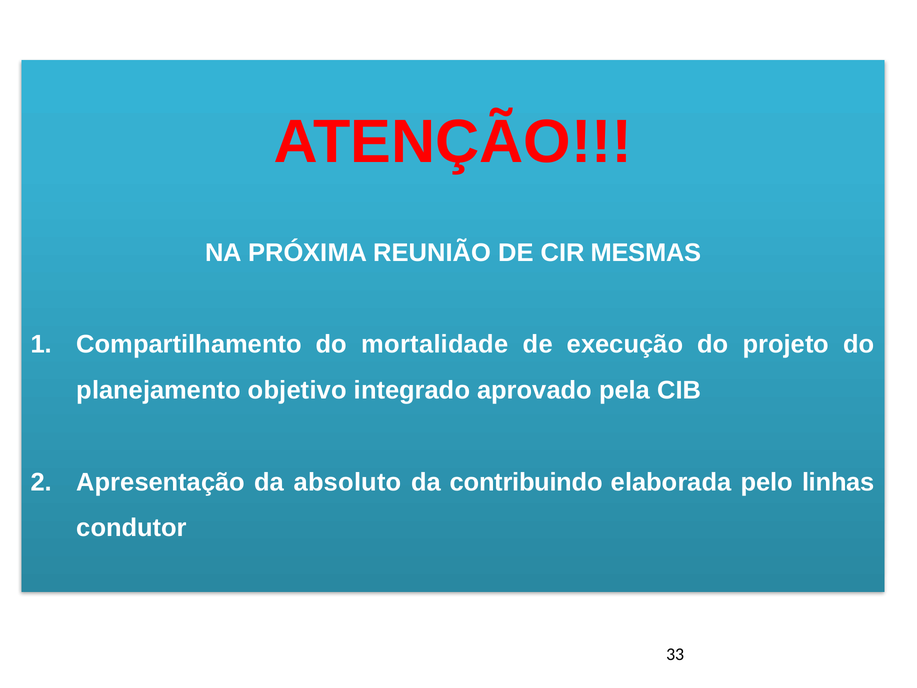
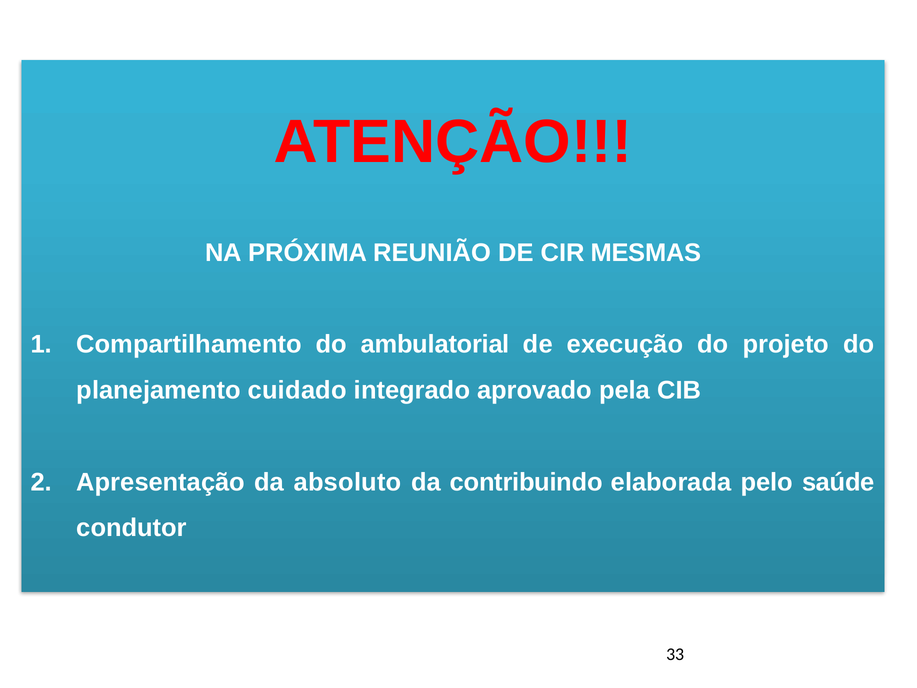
mortalidade: mortalidade -> ambulatorial
objetivo: objetivo -> cuidado
linhas: linhas -> saúde
